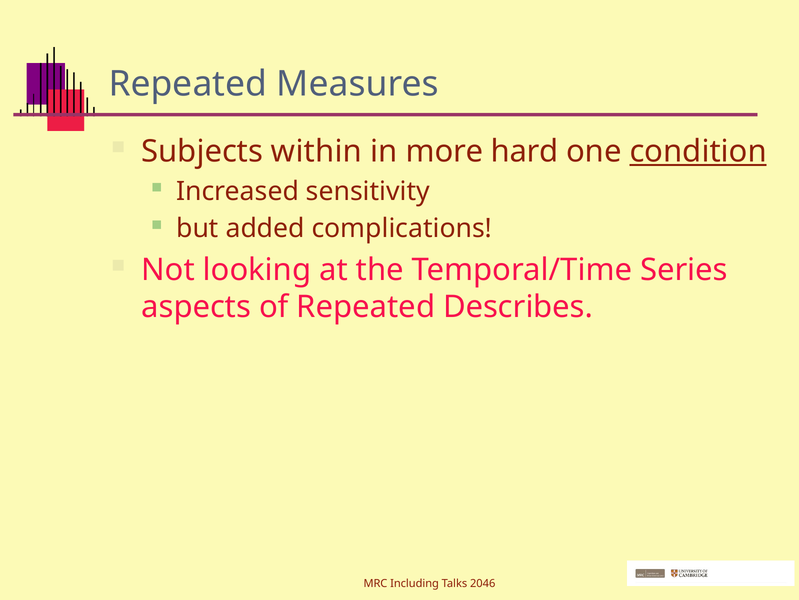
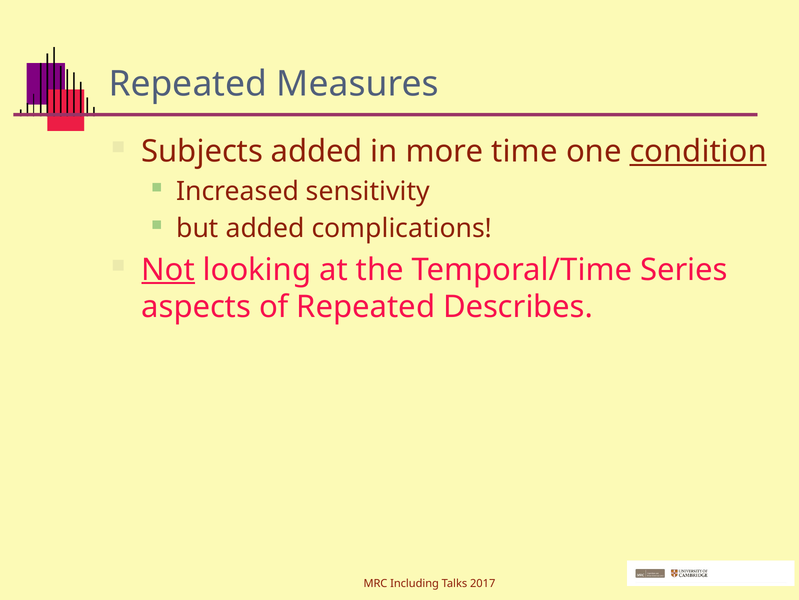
Subjects within: within -> added
hard: hard -> time
Not underline: none -> present
2046: 2046 -> 2017
